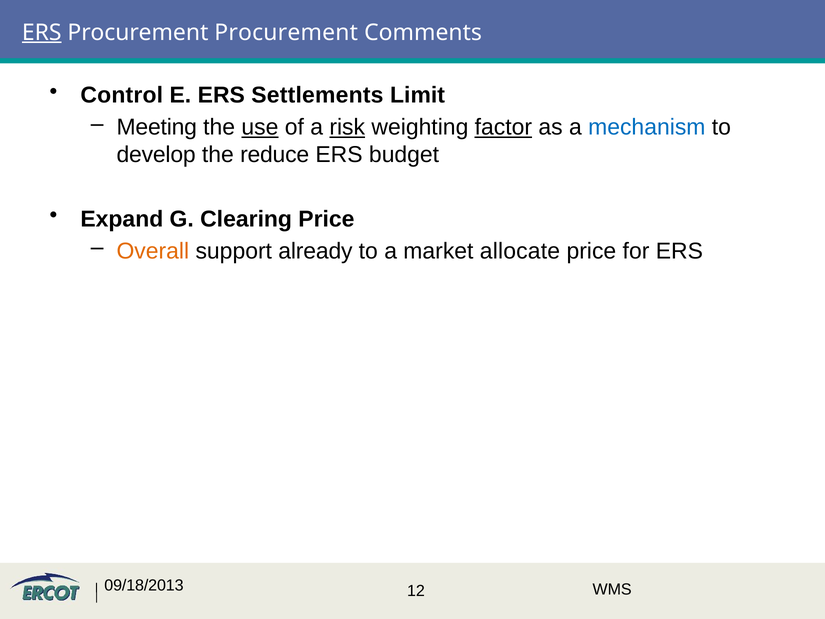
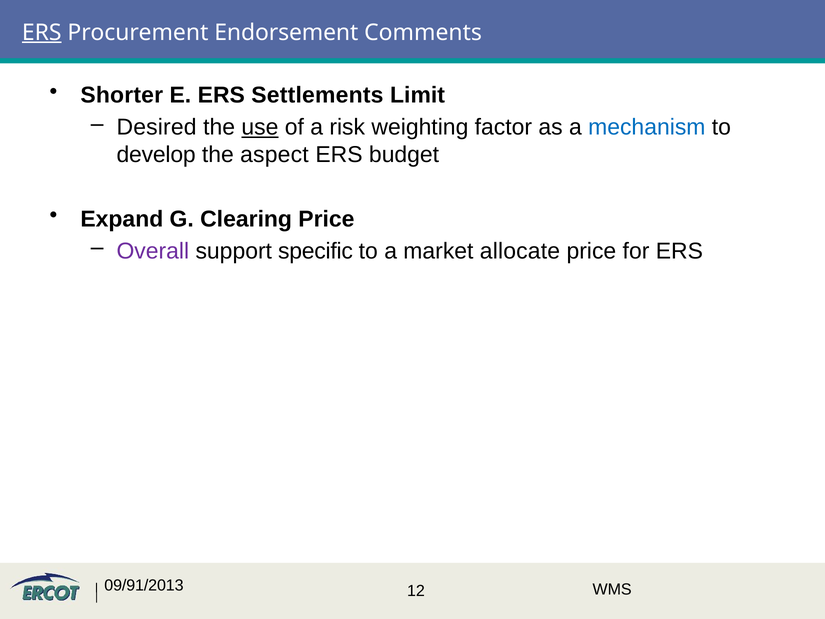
Procurement Procurement: Procurement -> Endorsement
Control: Control -> Shorter
Meeting: Meeting -> Desired
risk underline: present -> none
factor underline: present -> none
reduce: reduce -> aspect
Overall colour: orange -> purple
already: already -> specific
09/18/2013: 09/18/2013 -> 09/91/2013
